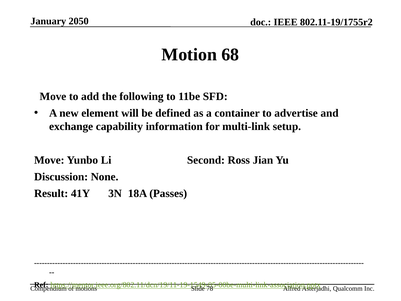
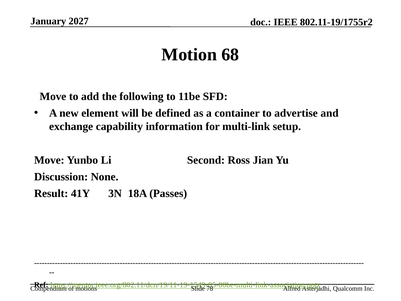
2050: 2050 -> 2027
